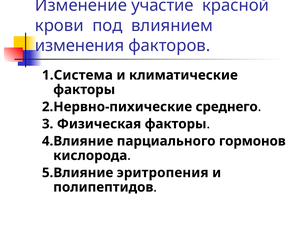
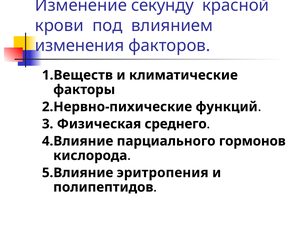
участие: участие -> секунду
1.Система: 1.Система -> 1.Веществ
среднего: среднего -> функций
Физическая факторы: факторы -> среднего
